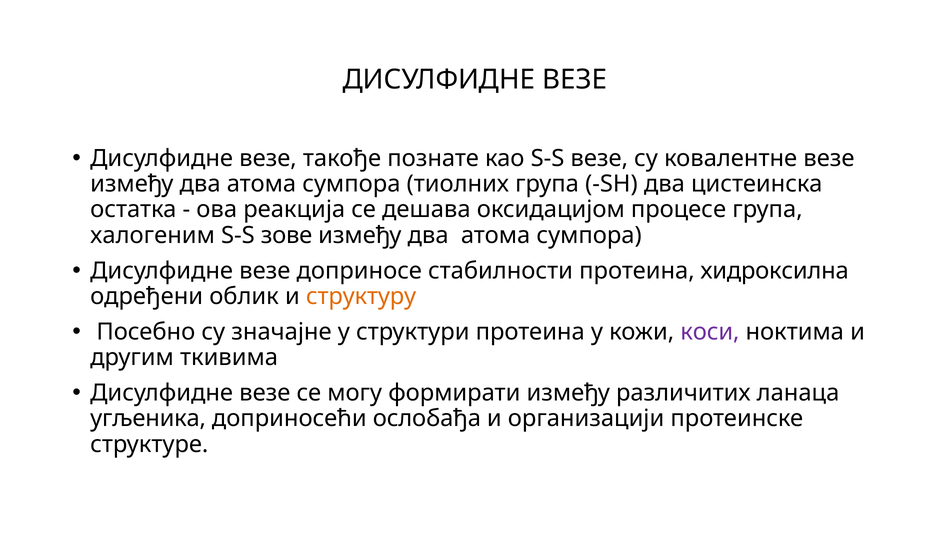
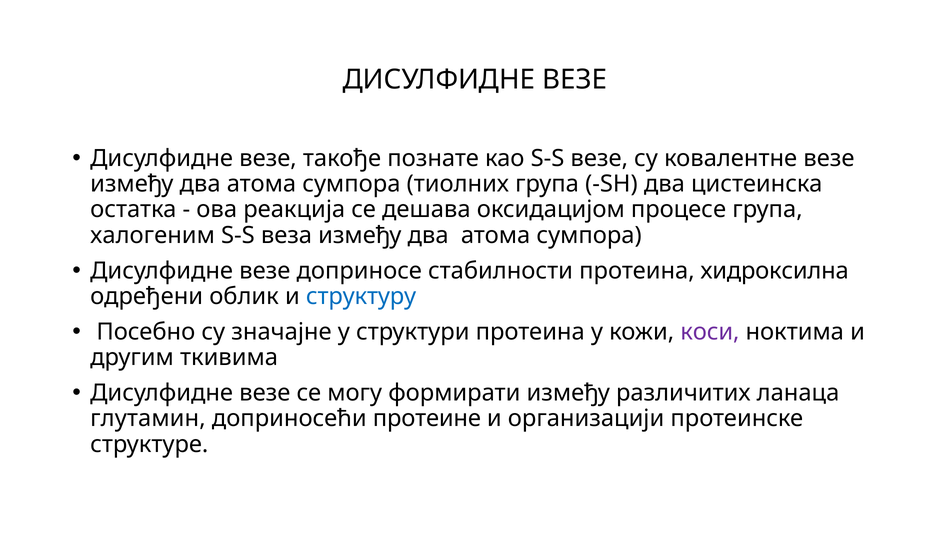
зове: зове -> веза
структуру colour: orange -> blue
угљеника: угљеника -> глутамин
ослобађа: ослобађа -> протеине
